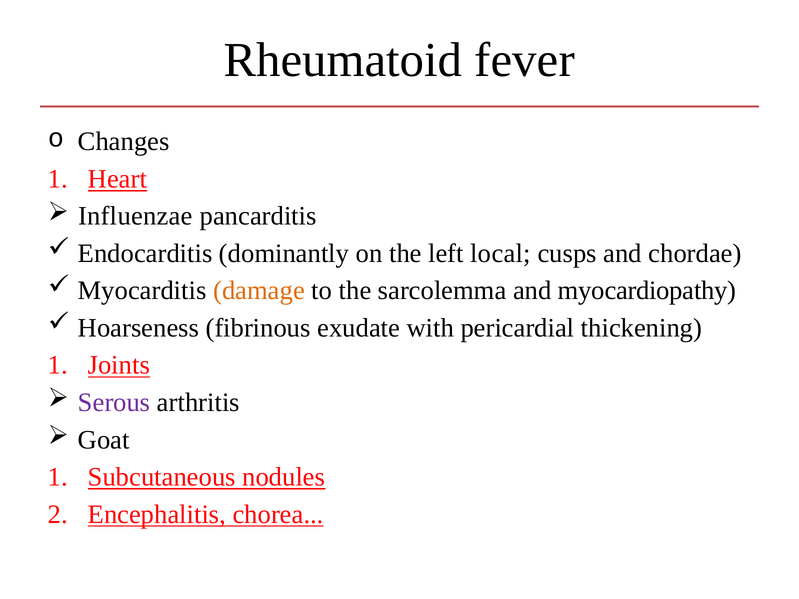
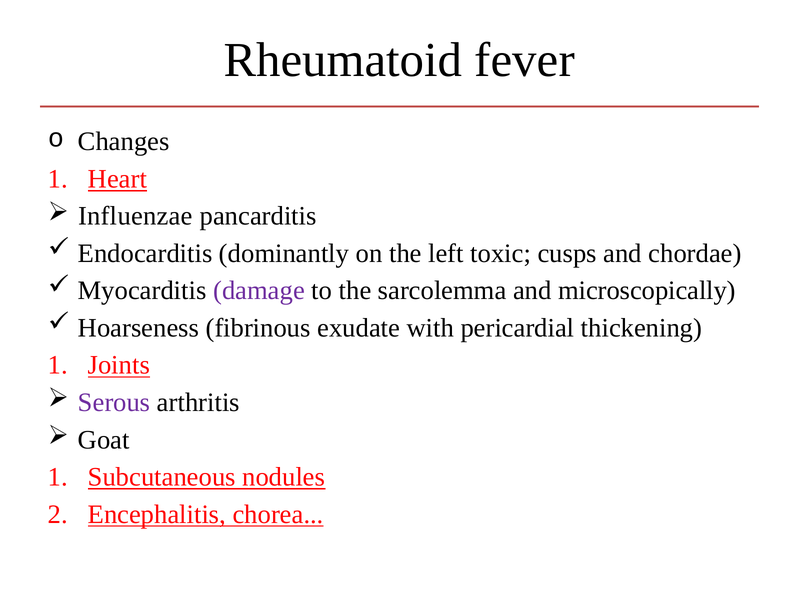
local: local -> toxic
damage colour: orange -> purple
myocardiopathy: myocardiopathy -> microscopically
